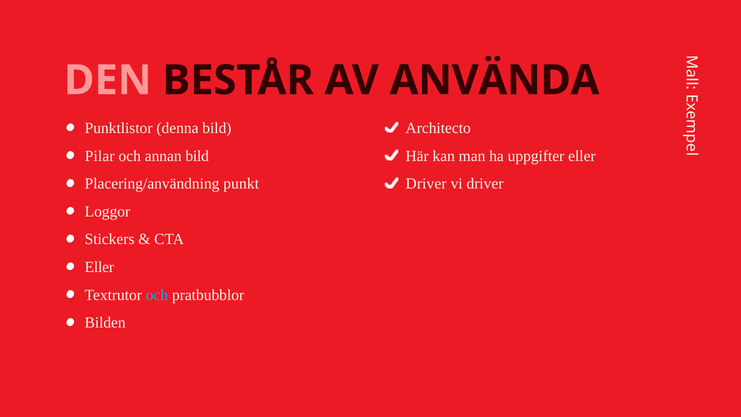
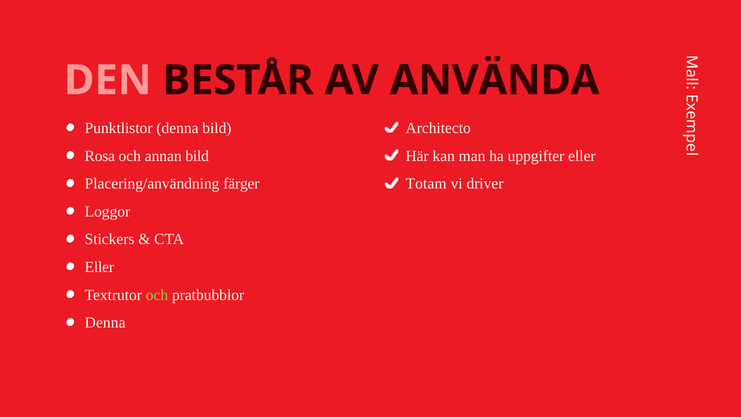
Pilar: Pilar -> Rosa
punkt: punkt -> färger
Driver at (426, 184): Driver -> Totam
och at (157, 295) colour: light blue -> light green
Bilden at (105, 323): Bilden -> Denna
